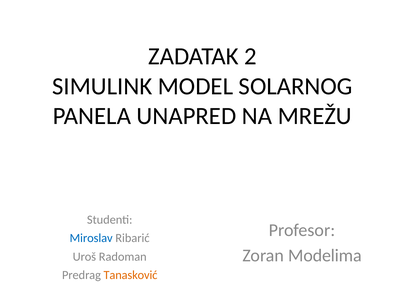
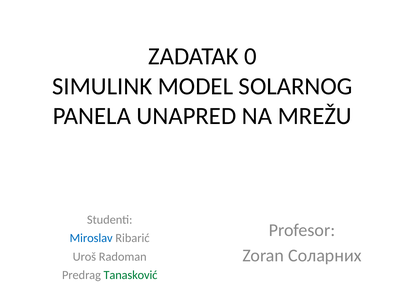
2: 2 -> 0
Modelima: Modelima -> Соларних
Tanasković colour: orange -> green
